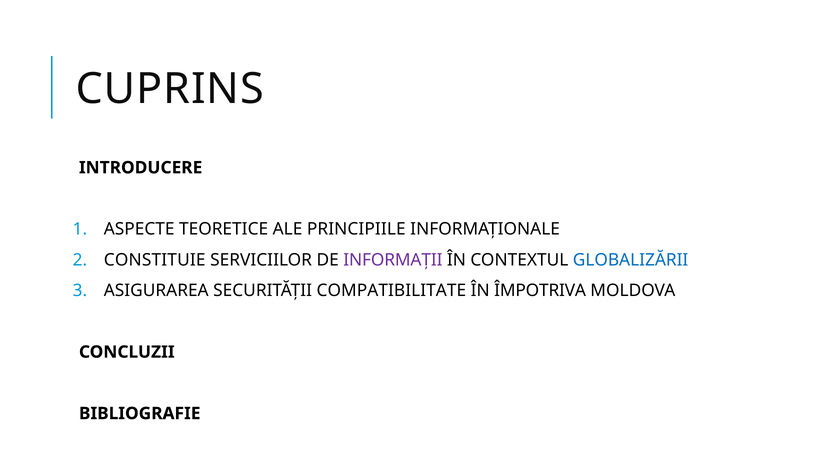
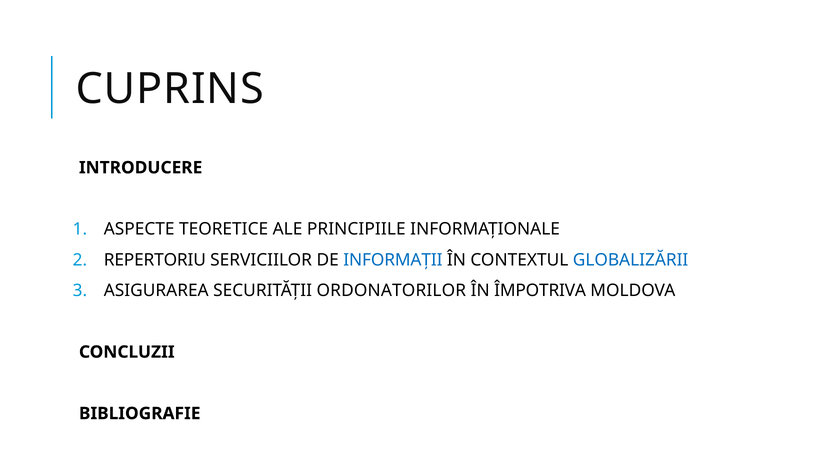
CONSTITUIE: CONSTITUIE -> REPERTORIU
INFORMAȚII colour: purple -> blue
COMPATIBILITATE: COMPATIBILITATE -> ORDONATORILOR
